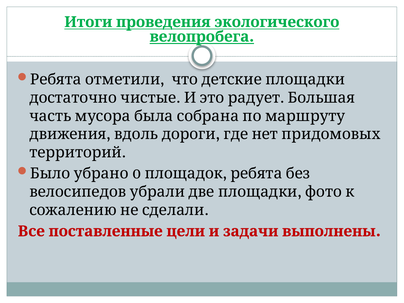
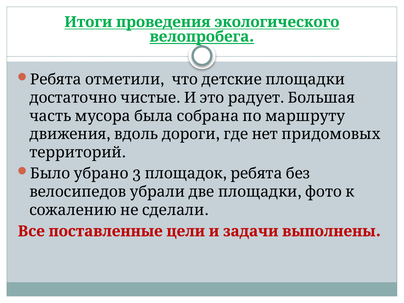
0: 0 -> 3
